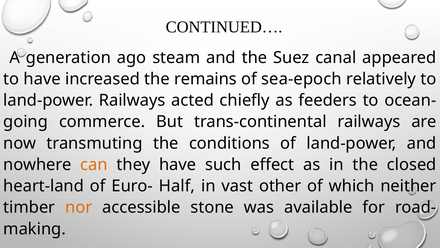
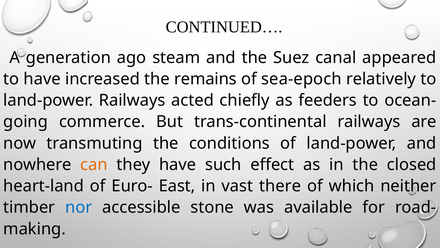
Half: Half -> East
other: other -> there
nor colour: orange -> blue
